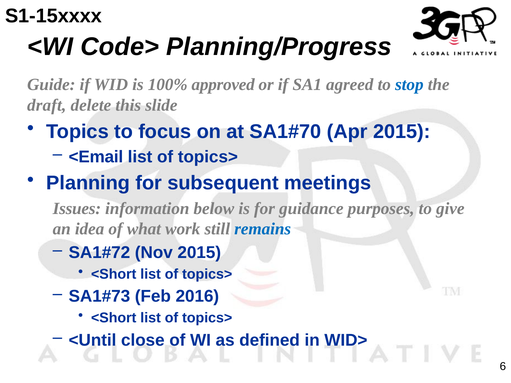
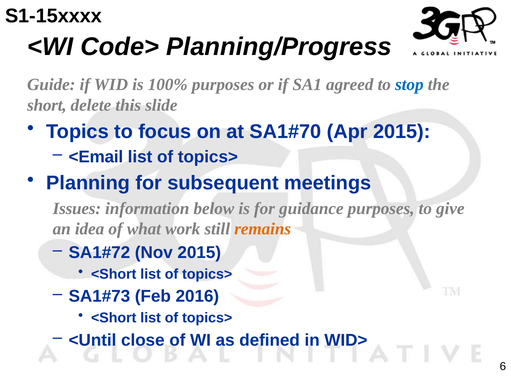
100% approved: approved -> purposes
draft: draft -> short
remains colour: blue -> orange
